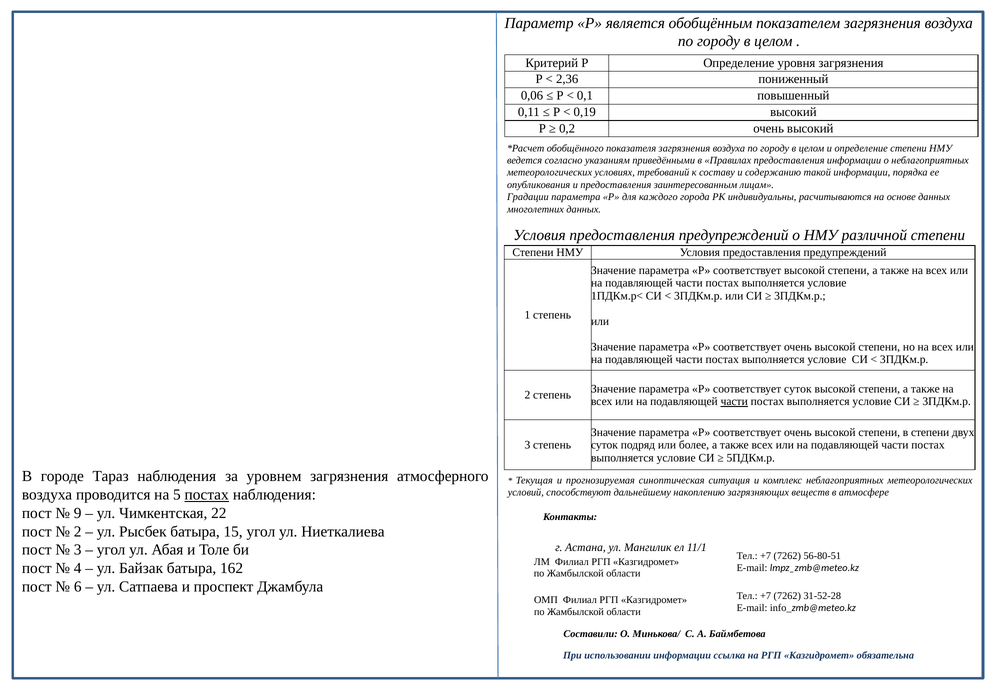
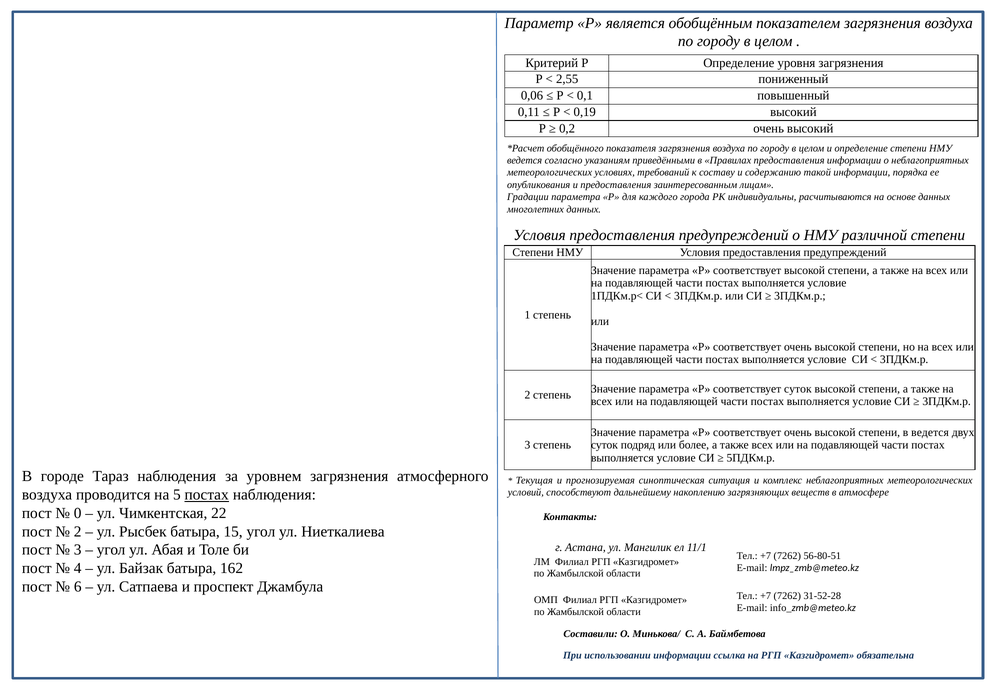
2,36: 2,36 -> 2,55
части at (734, 401) underline: present -> none
в степени: степени -> ведется
9: 9 -> 0
